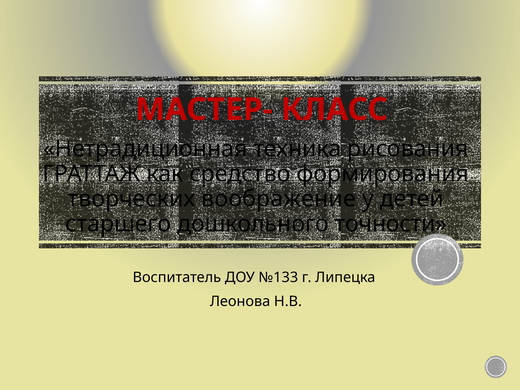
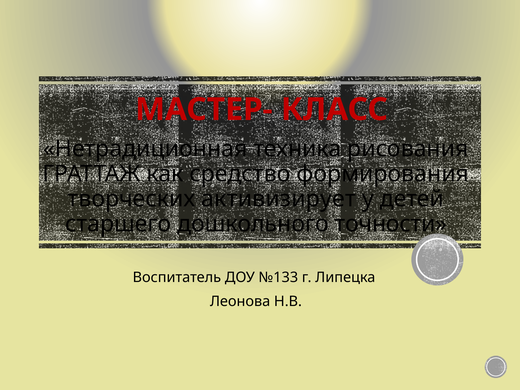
воображение: воображение -> активизирует
